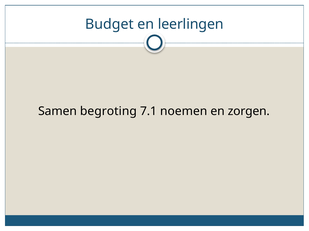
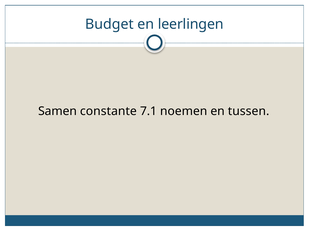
begroting: begroting -> constante
zorgen: zorgen -> tussen
